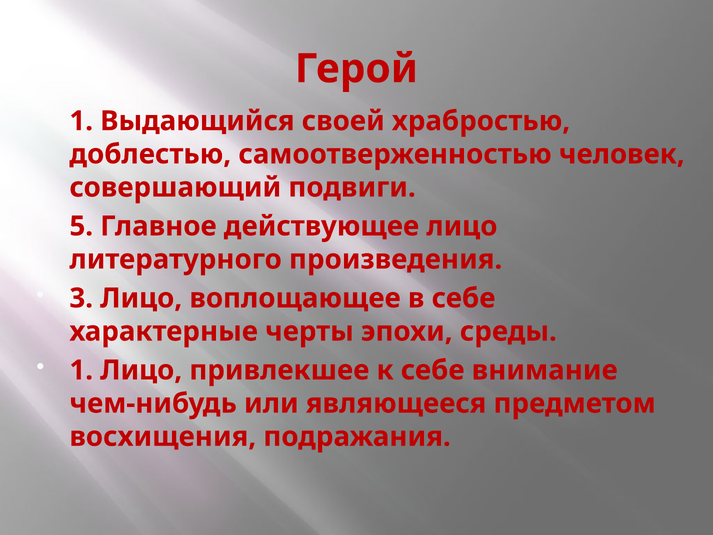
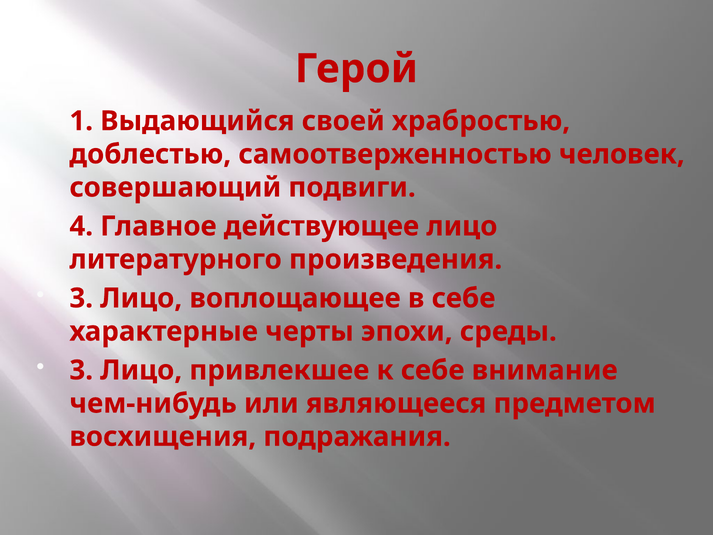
5: 5 -> 4
1 at (81, 370): 1 -> 3
